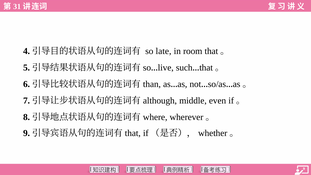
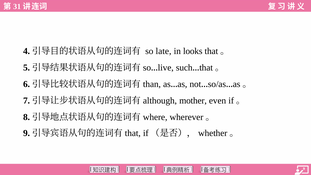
room: room -> looks
middle: middle -> mother
